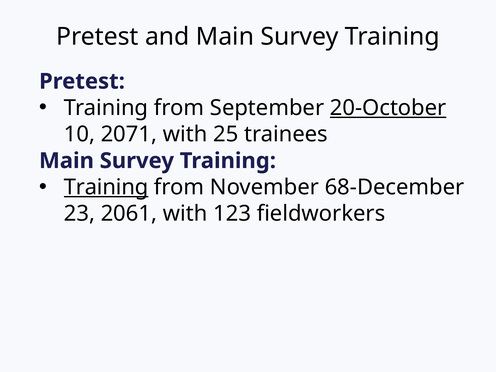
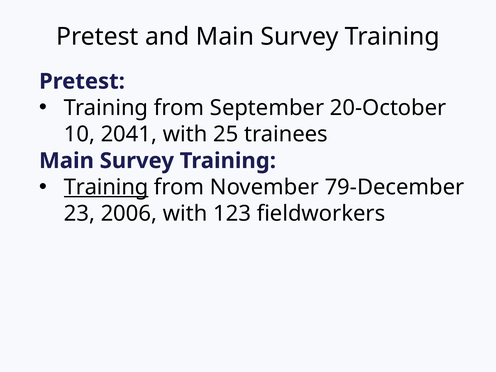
20-October underline: present -> none
2071: 2071 -> 2041
68-December: 68-December -> 79-December
2061: 2061 -> 2006
